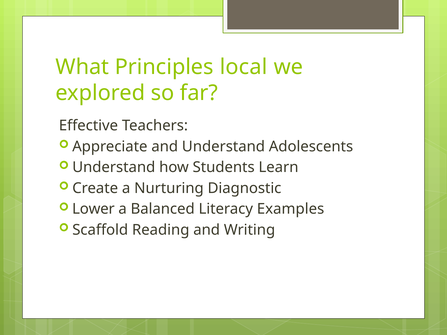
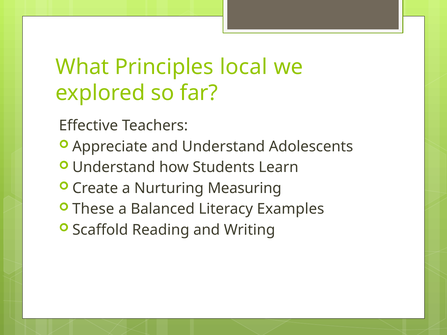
Diagnostic: Diagnostic -> Measuring
Lower: Lower -> These
